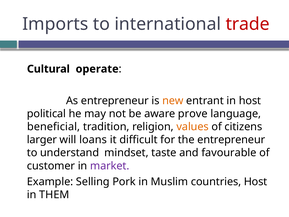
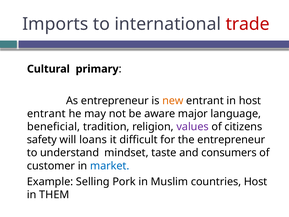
operate: operate -> primary
political at (46, 114): political -> entrant
prove: prove -> major
values colour: orange -> purple
larger: larger -> safety
favourable: favourable -> consumers
market colour: purple -> blue
